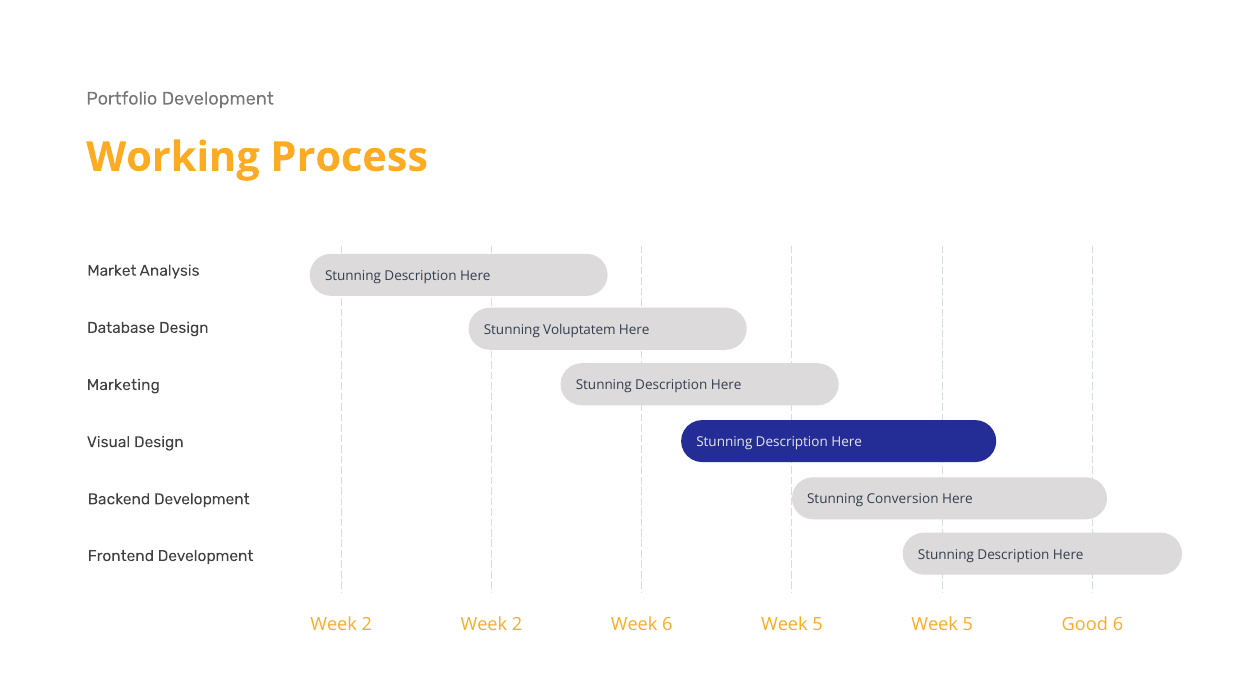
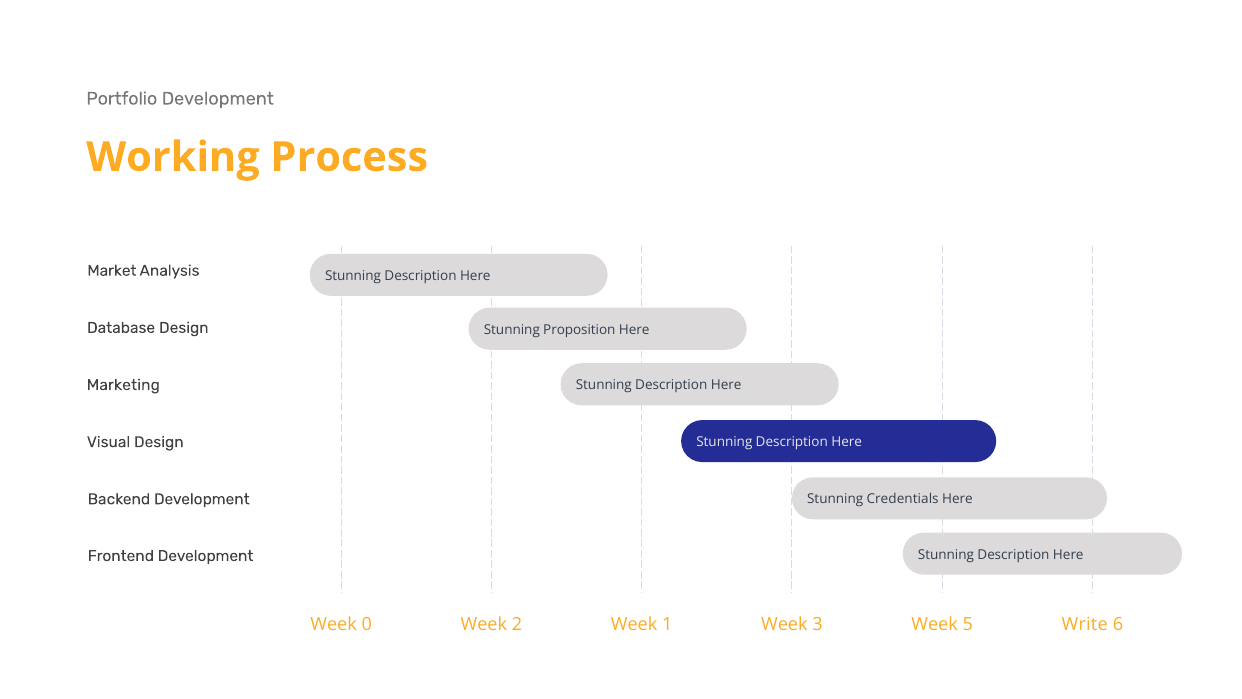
Voluptatem: Voluptatem -> Proposition
Conversion: Conversion -> Credentials
2 at (367, 624): 2 -> 0
Week 6: 6 -> 1
5 at (818, 624): 5 -> 3
Good: Good -> Write
